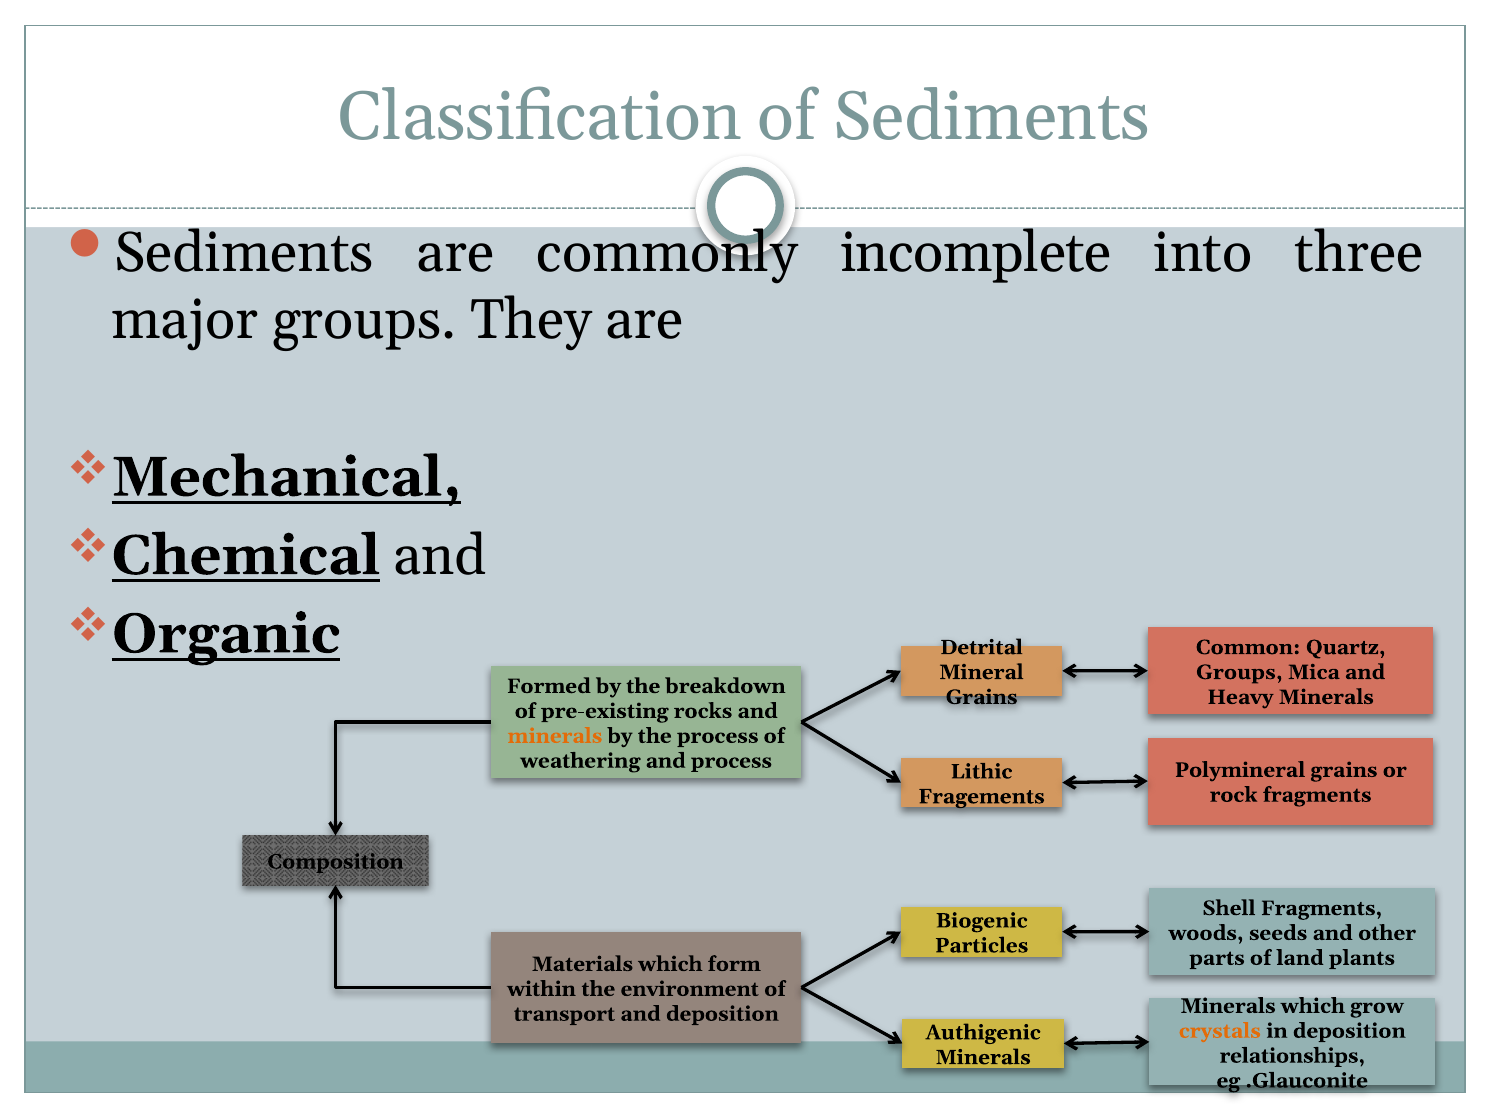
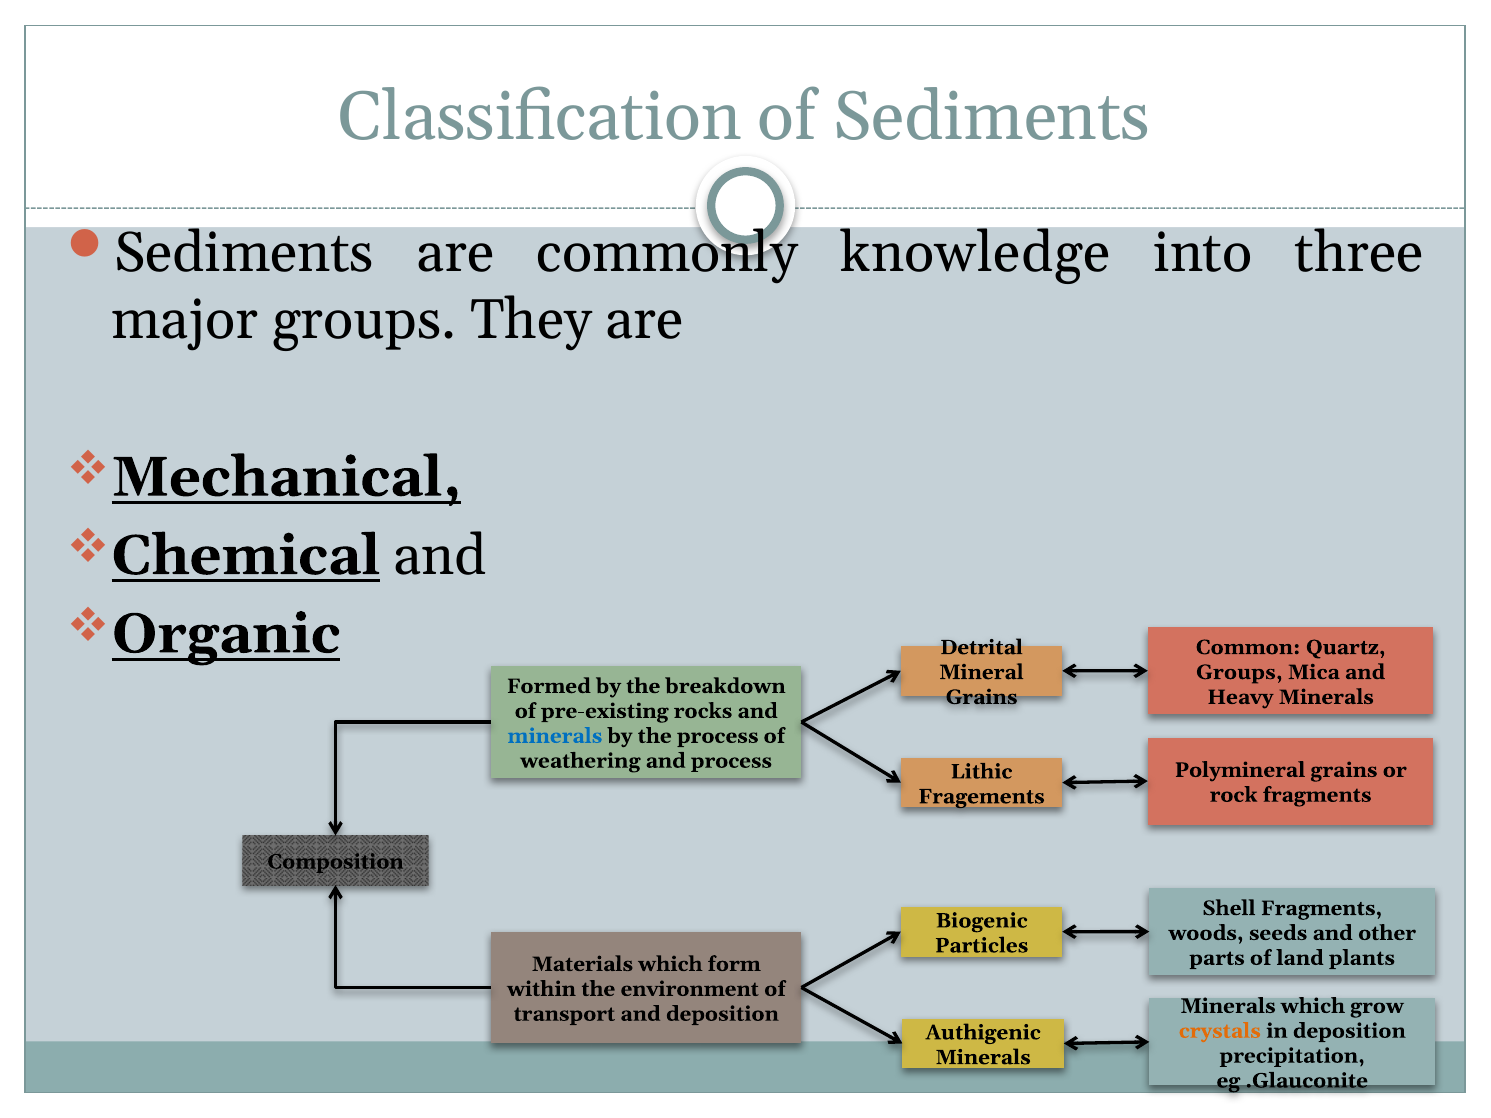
incomplete: incomplete -> knowledge
minerals at (555, 736) colour: orange -> blue
relationships: relationships -> precipitation
